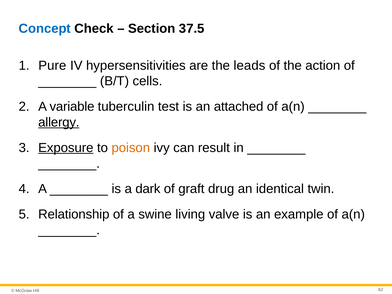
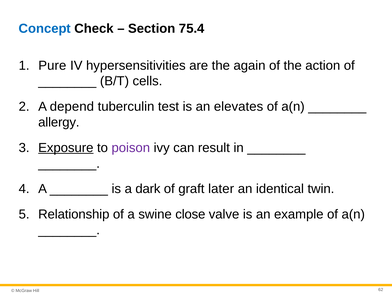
37.5: 37.5 -> 75.4
leads: leads -> again
variable: variable -> depend
attached: attached -> elevates
allergy underline: present -> none
poison colour: orange -> purple
drug: drug -> later
living: living -> close
